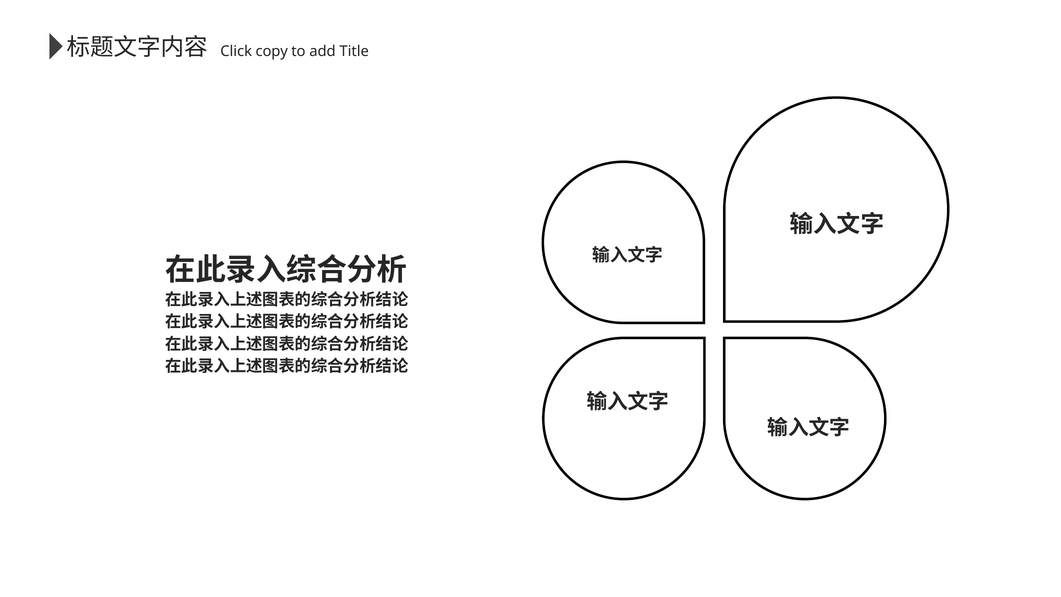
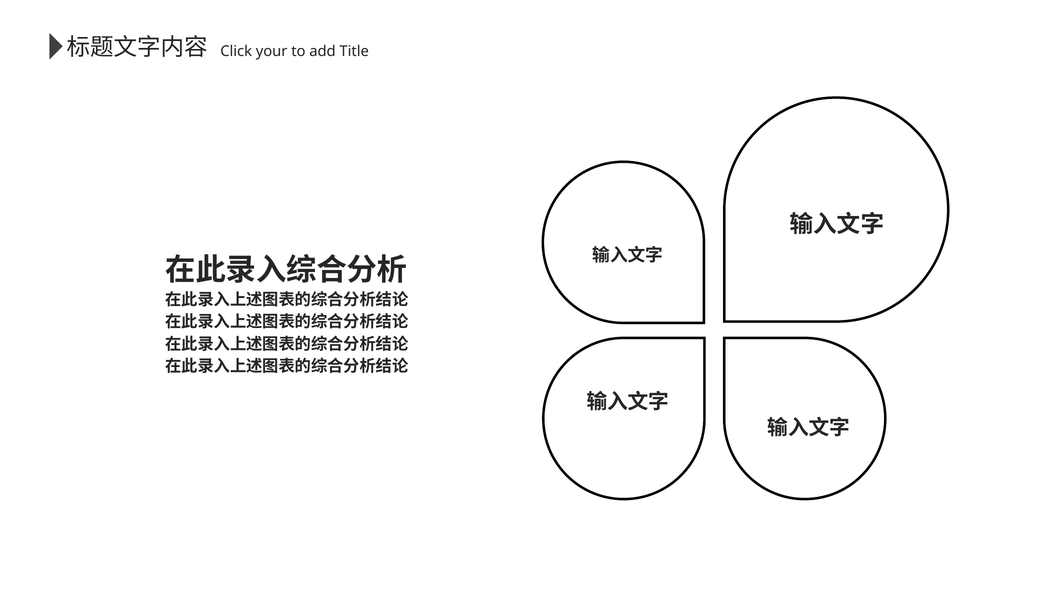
copy: copy -> your
